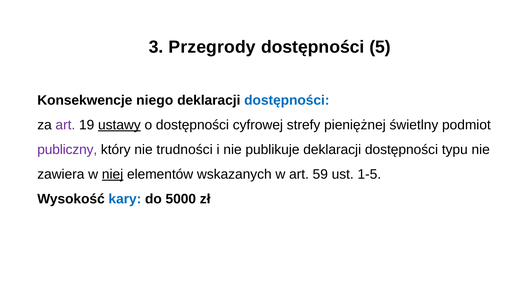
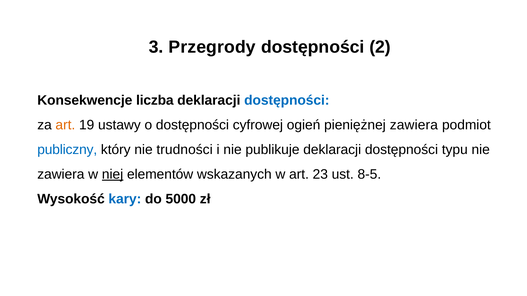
5: 5 -> 2
niego: niego -> liczba
art at (65, 125) colour: purple -> orange
ustawy underline: present -> none
strefy: strefy -> ogień
pieniężnej świetlny: świetlny -> zawiera
publiczny colour: purple -> blue
59: 59 -> 23
1-5: 1-5 -> 8-5
